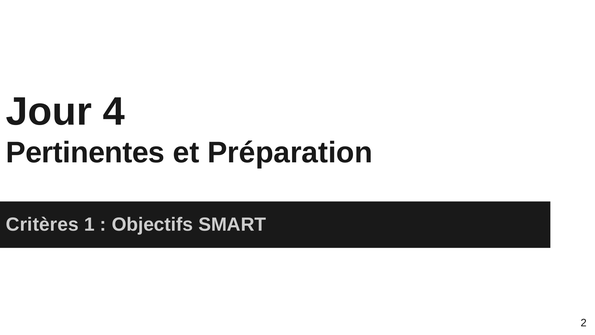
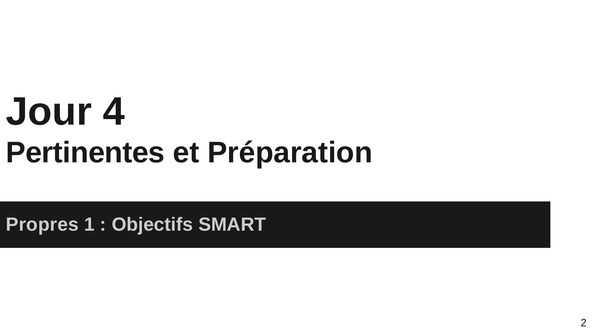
Critères: Critères -> Propres
